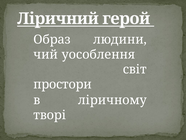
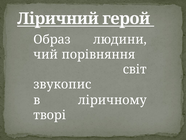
уособлення: уособлення -> порівняння
простори: простори -> звукопис
